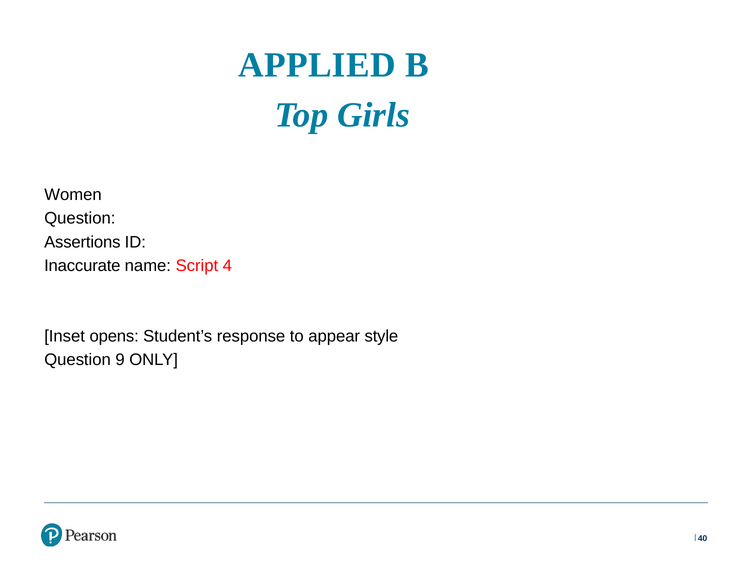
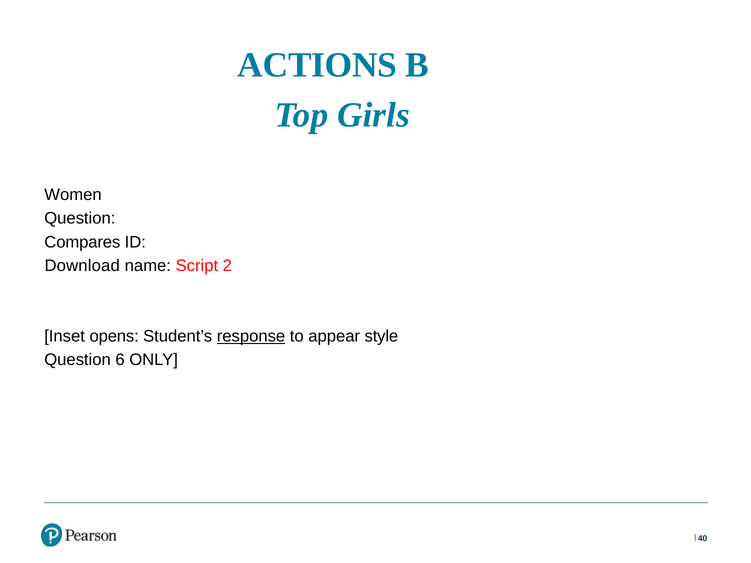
APPLIED: APPLIED -> ACTIONS
Assertions: Assertions -> Compares
Inaccurate: Inaccurate -> Download
4: 4 -> 2
response underline: none -> present
9: 9 -> 6
